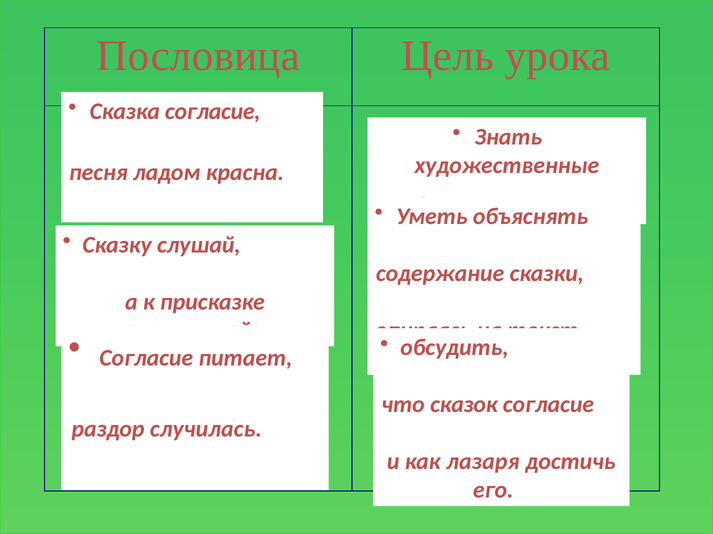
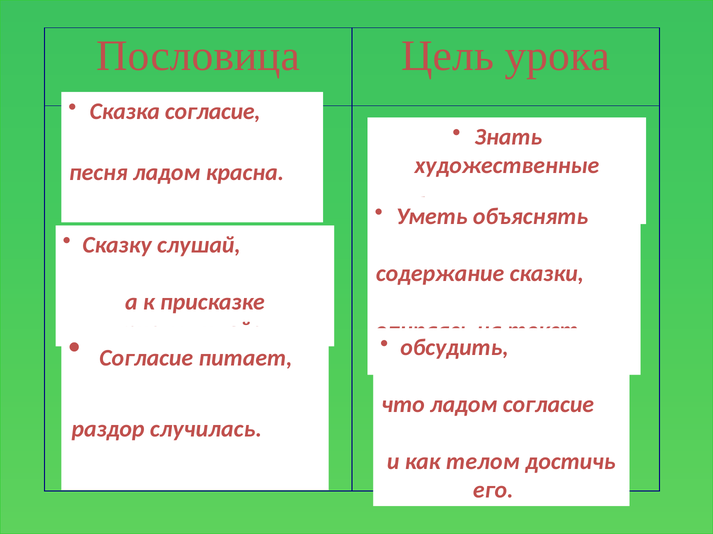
что сказок: сказок -> ладом
лазаря: лазаря -> телом
